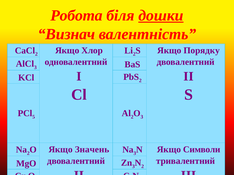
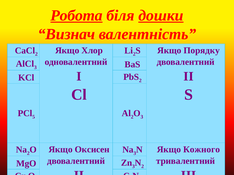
Робота underline: none -> present
Значень: Значень -> Оксисен
Символи: Символи -> Кожного
